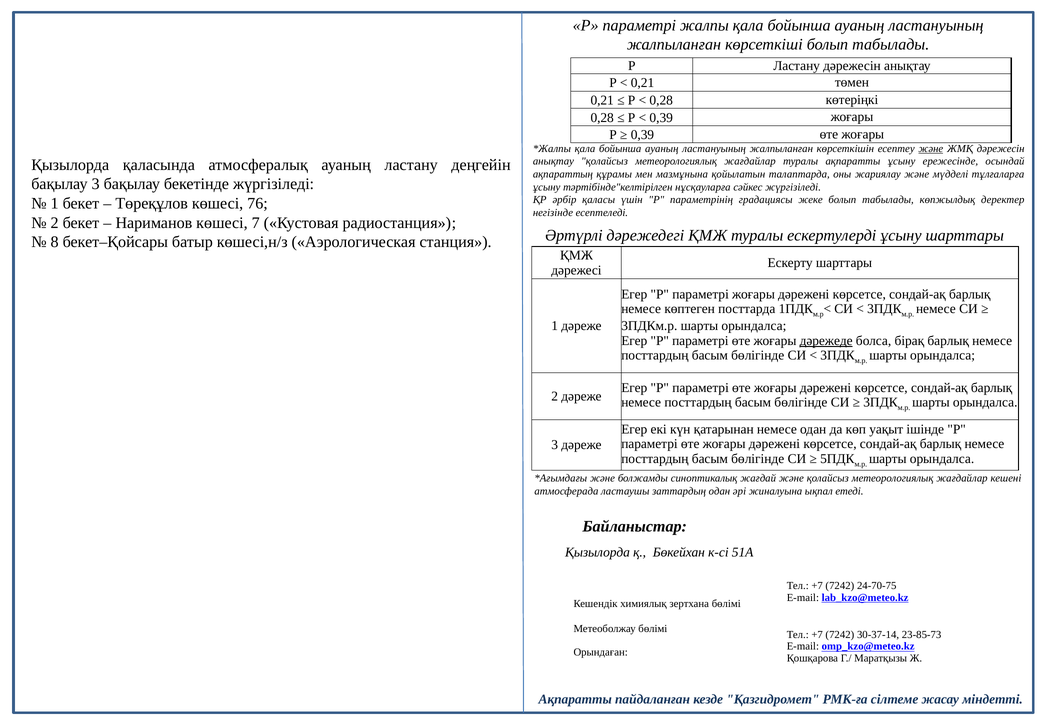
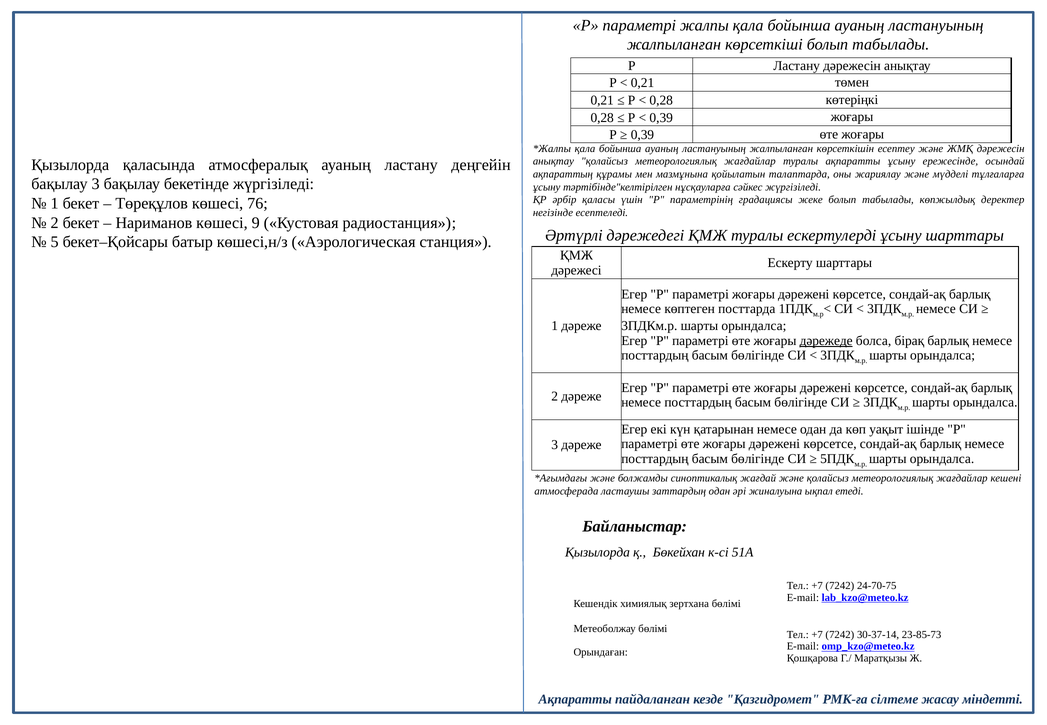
және at (931, 148) underline: present -> none
7: 7 -> 9
8: 8 -> 5
